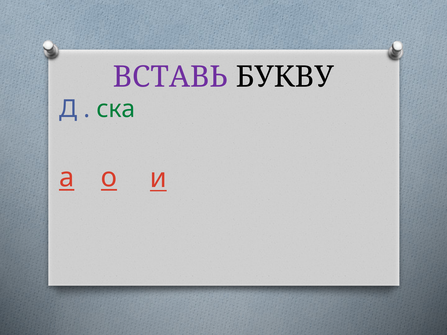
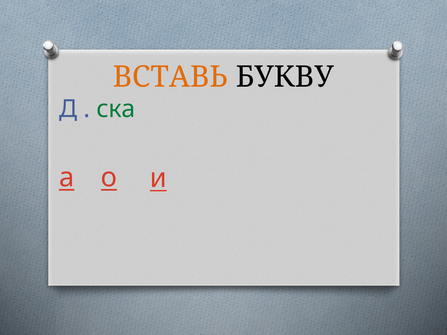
ВСТАВЬ colour: purple -> orange
